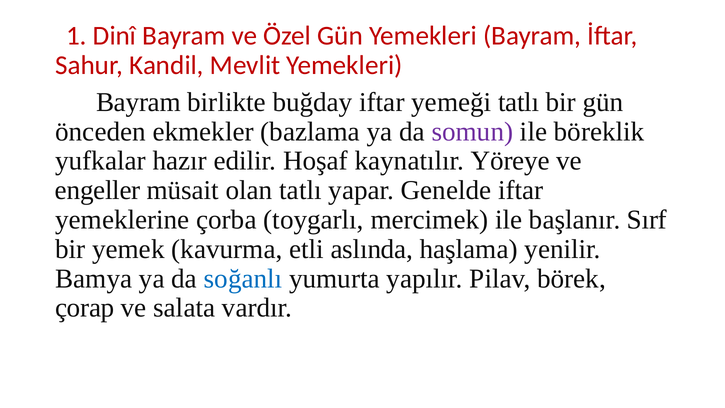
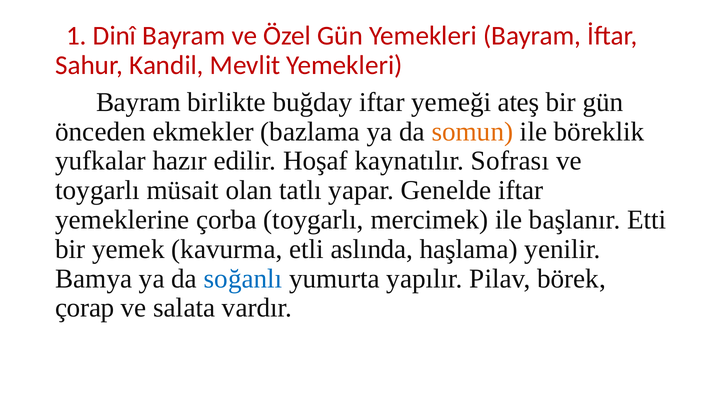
yemeği tatlı: tatlı -> ateş
somun colour: purple -> orange
Yöreye: Yöreye -> Sofrası
engeller at (98, 190): engeller -> toygarlı
Sırf: Sırf -> Etti
